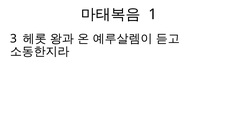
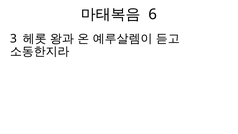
1: 1 -> 6
